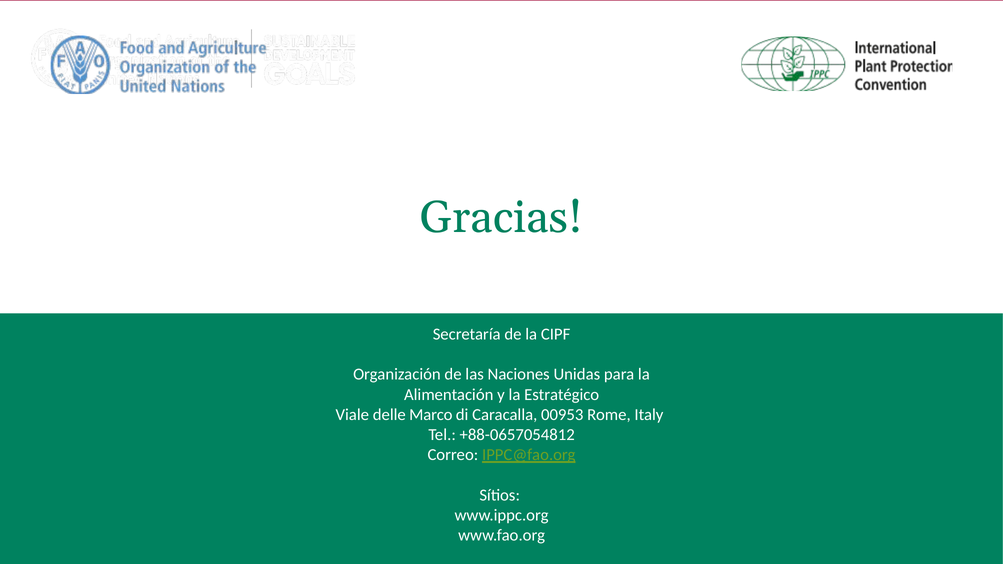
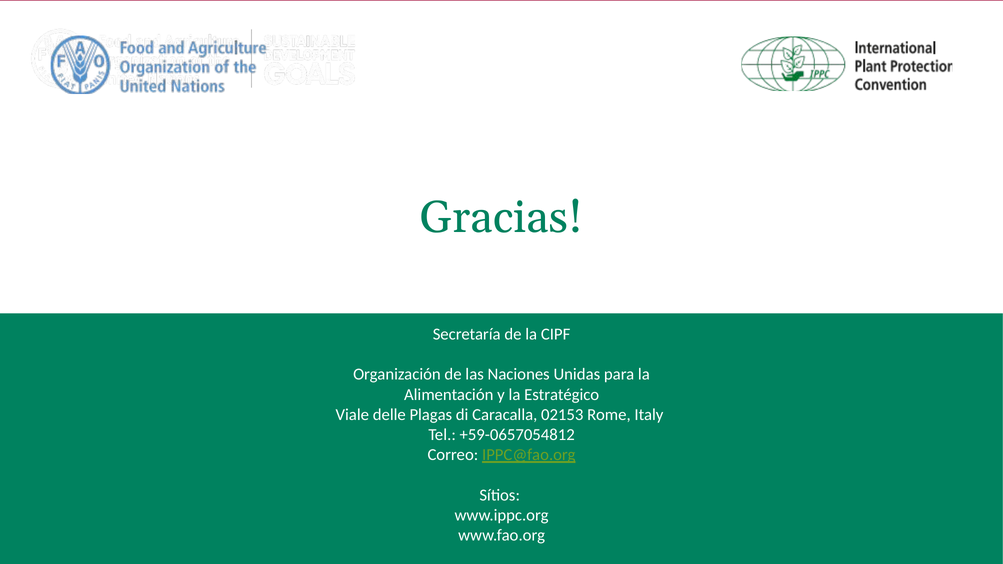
Marco: Marco -> Plagas
00953: 00953 -> 02153
+88-0657054812: +88-0657054812 -> +59-0657054812
